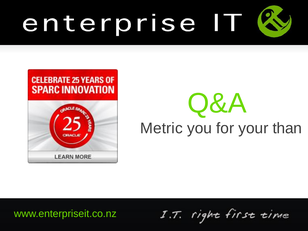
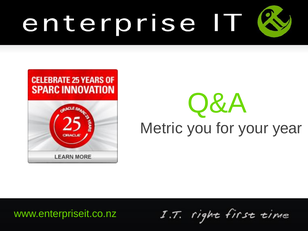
than: than -> year
